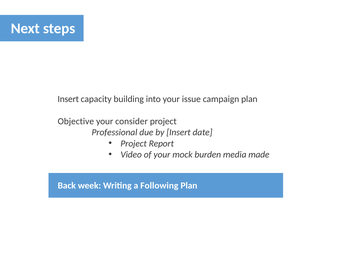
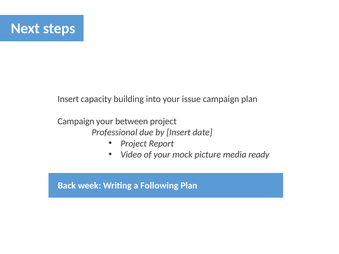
Objective at (76, 121): Objective -> Campaign
consider: consider -> between
burden: burden -> picture
made: made -> ready
